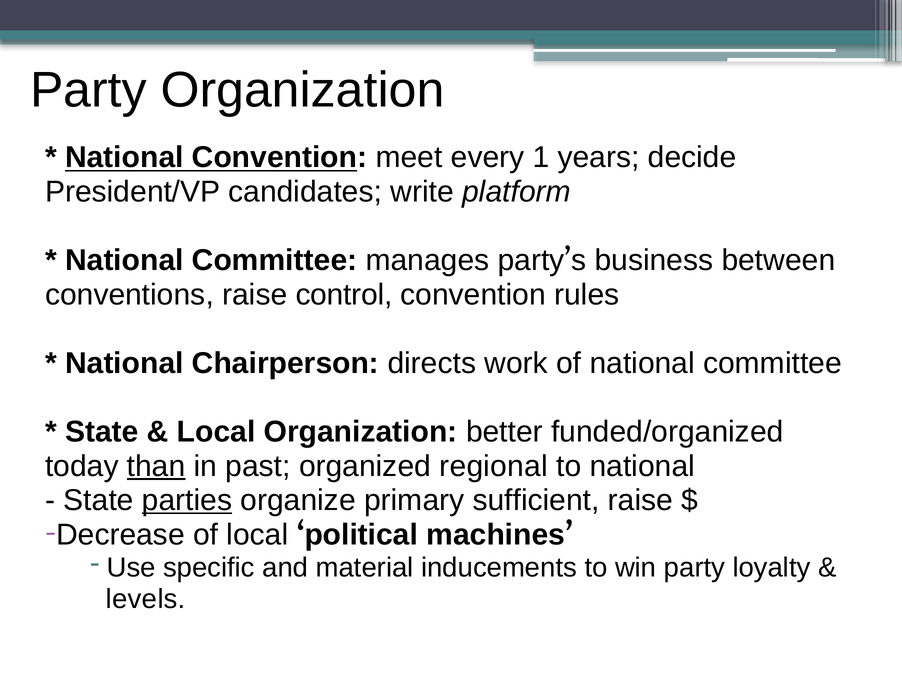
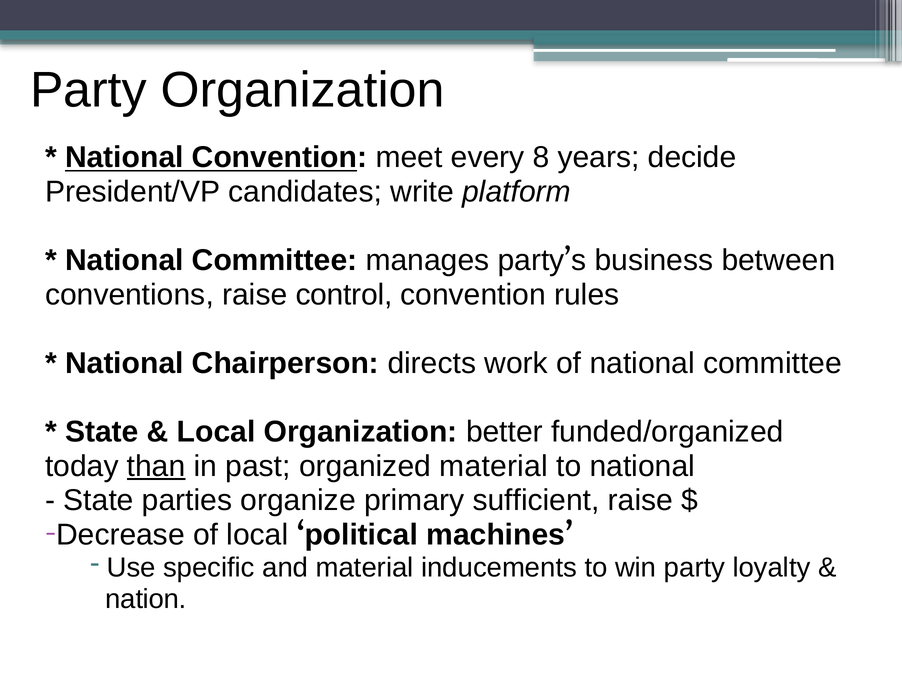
1: 1 -> 8
organized regional: regional -> material
parties underline: present -> none
levels: levels -> nation
